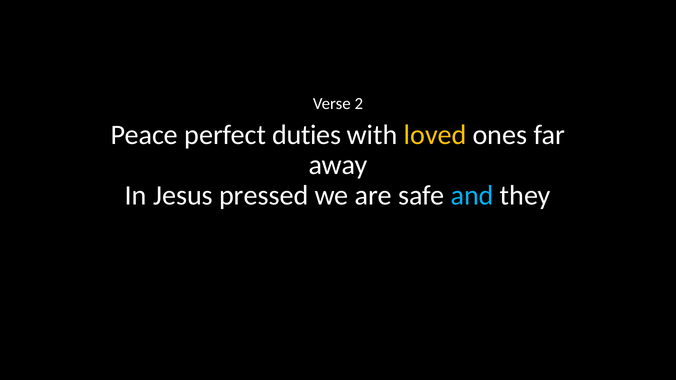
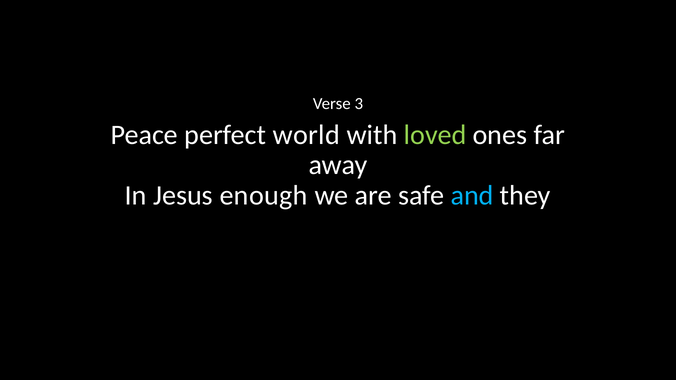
2: 2 -> 3
duties: duties -> world
loved colour: yellow -> light green
pressed: pressed -> enough
